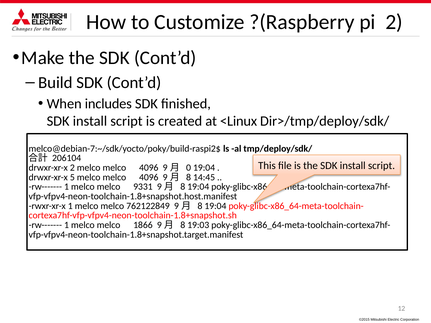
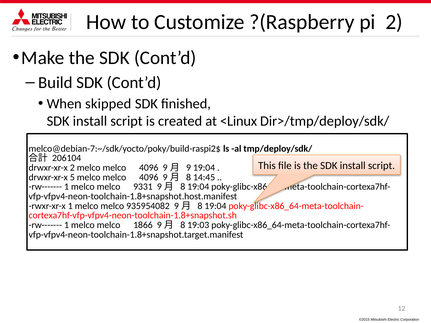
includes: includes -> skipped
0 at (189, 168): 0 -> 9
762122849: 762122849 -> 935954082
